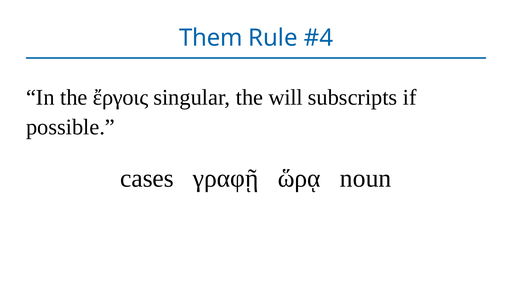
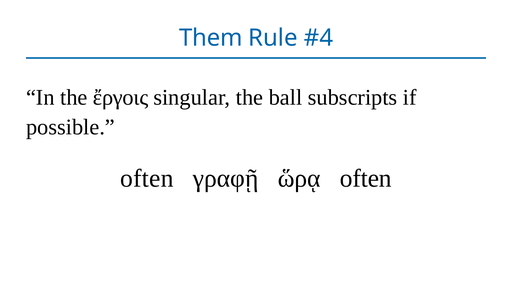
will: will -> ball
cases at (147, 178): cases -> often
ὥρᾳ noun: noun -> often
